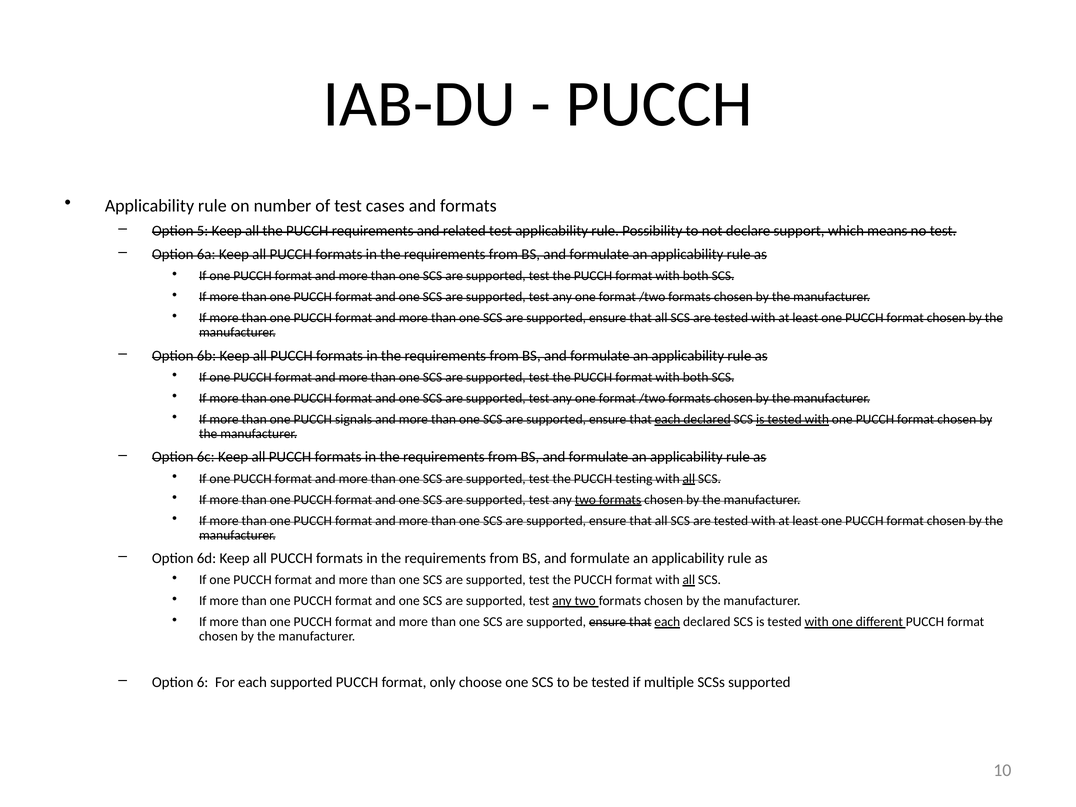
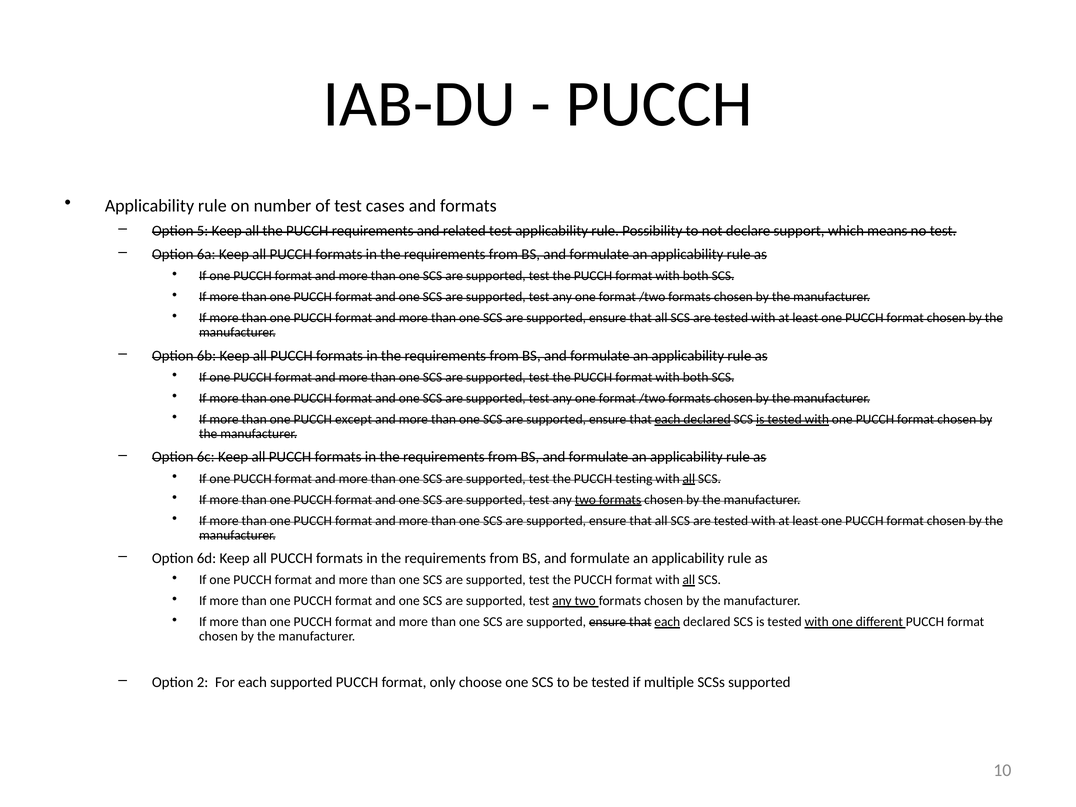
signals: signals -> except
6: 6 -> 2
